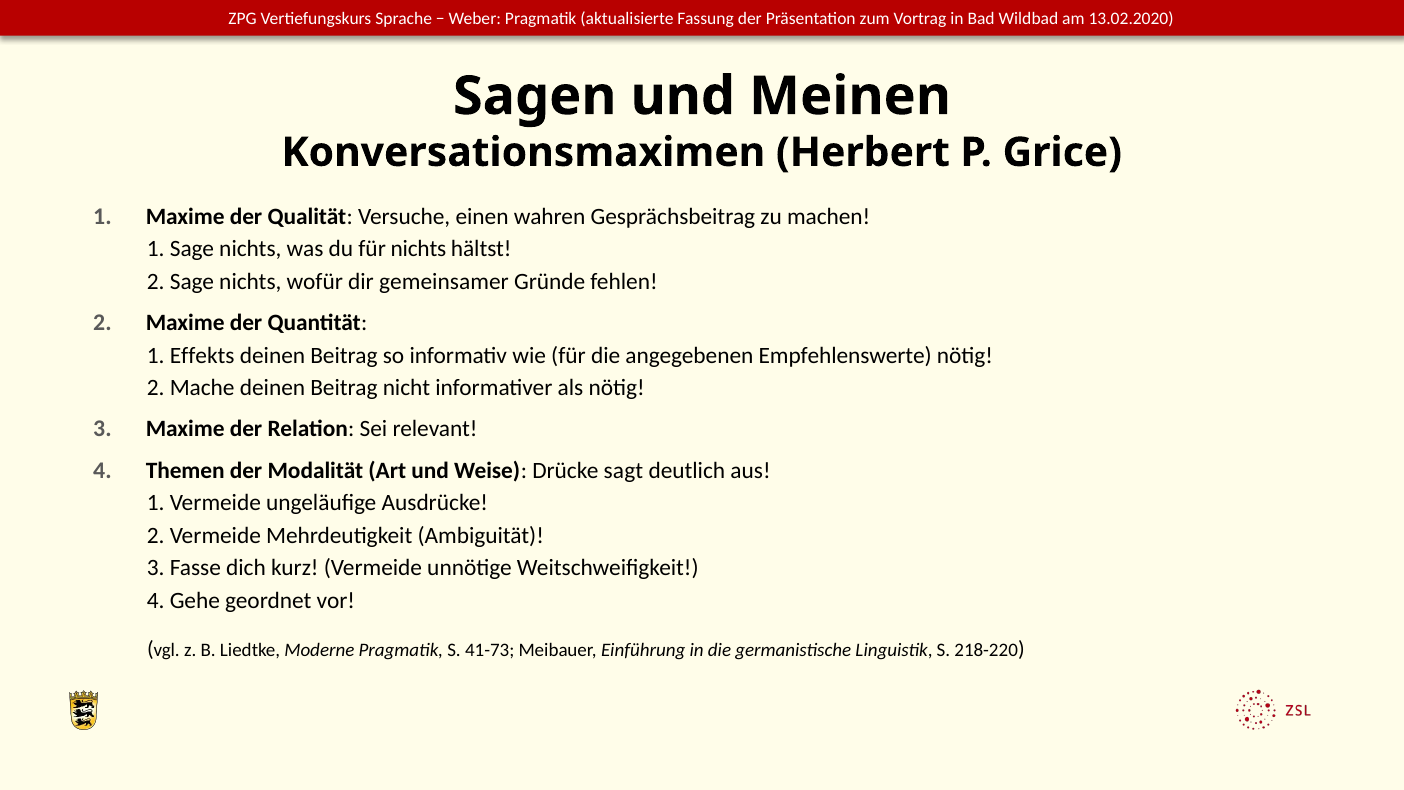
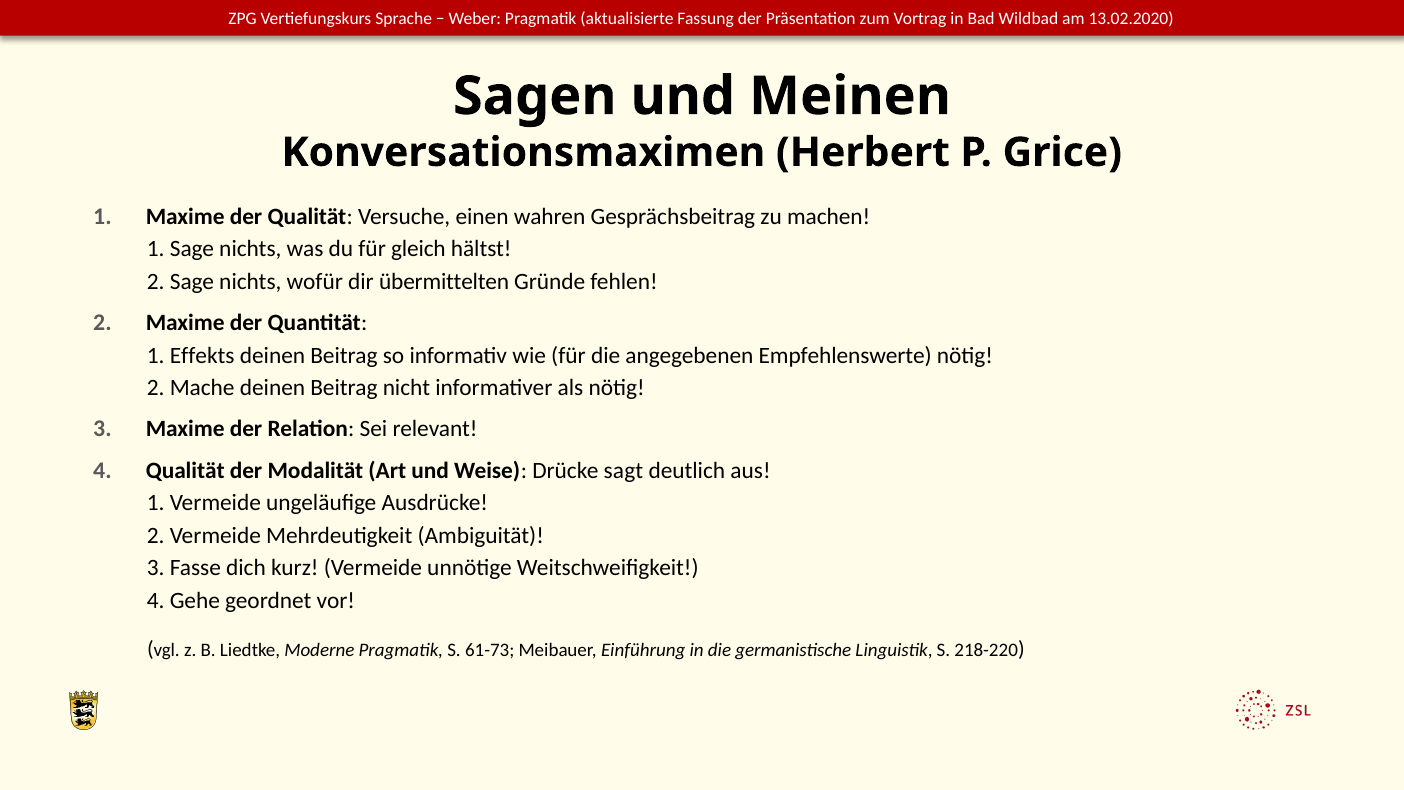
für nichts: nichts -> gleich
gemeinsamer: gemeinsamer -> übermittelten
4 Themen: Themen -> Qualität
41-73: 41-73 -> 61-73
